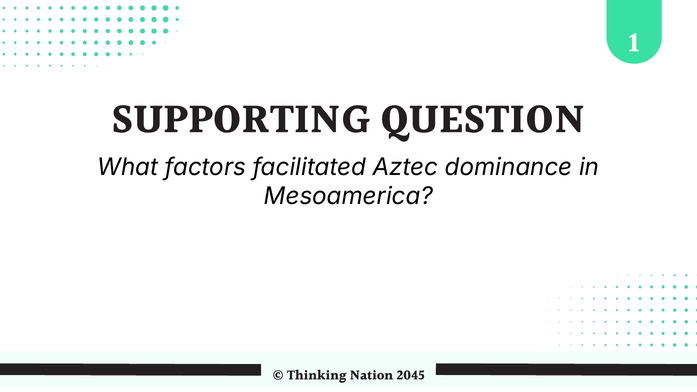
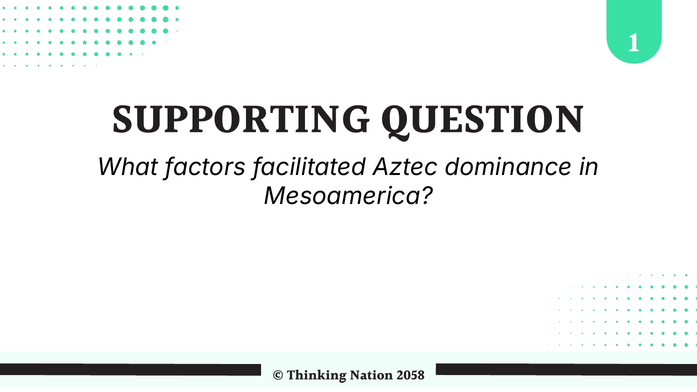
2045: 2045 -> 2058
